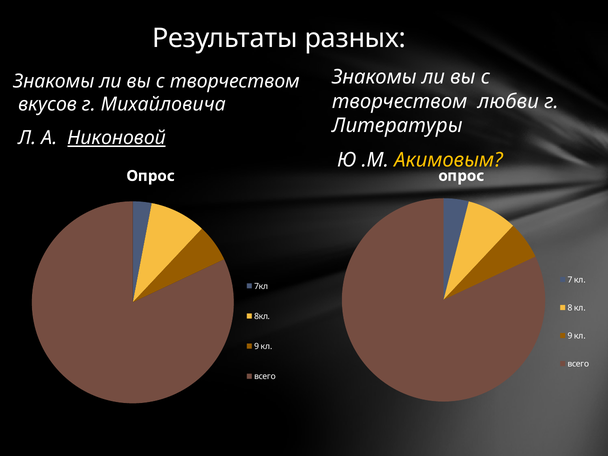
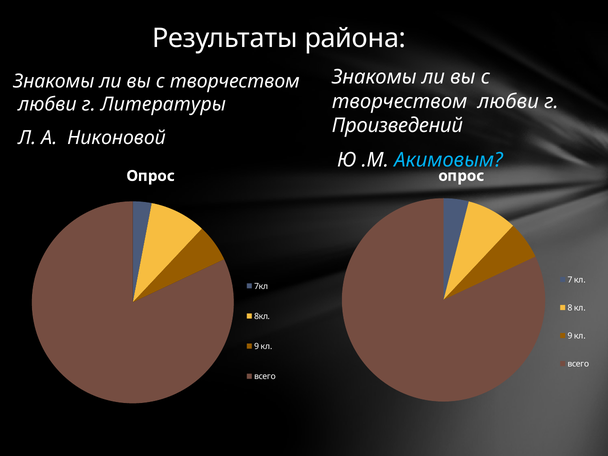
разных: разных -> района
вкусов at (48, 105): вкусов -> любви
Михайловича: Михайловича -> Литературы
Литературы: Литературы -> Произведений
Никоновой underline: present -> none
Акимовым colour: yellow -> light blue
